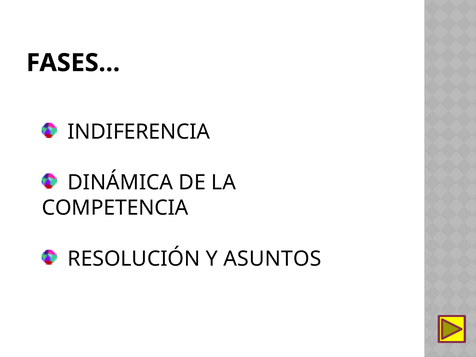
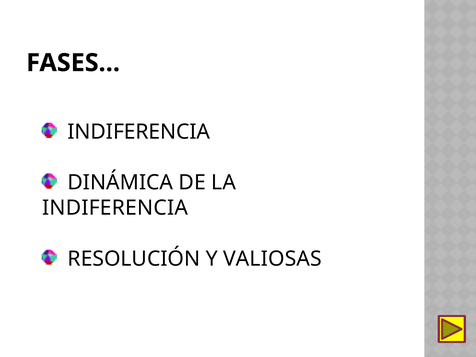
COMPETENCIA at (115, 208): COMPETENCIA -> INDIFERENCIA
ASUNTOS: ASUNTOS -> VALIOSAS
